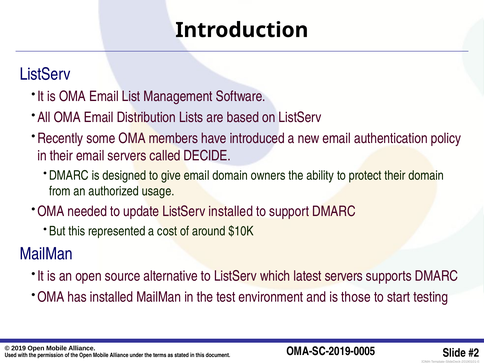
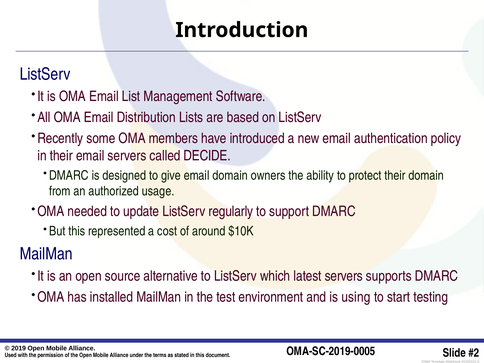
ListServ installed: installed -> regularly
those: those -> using
